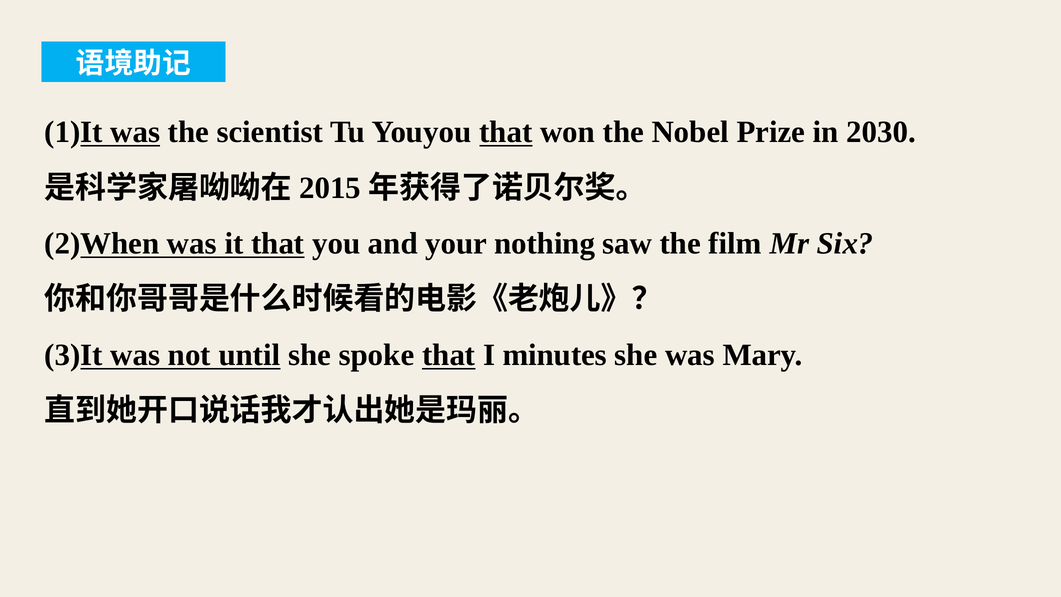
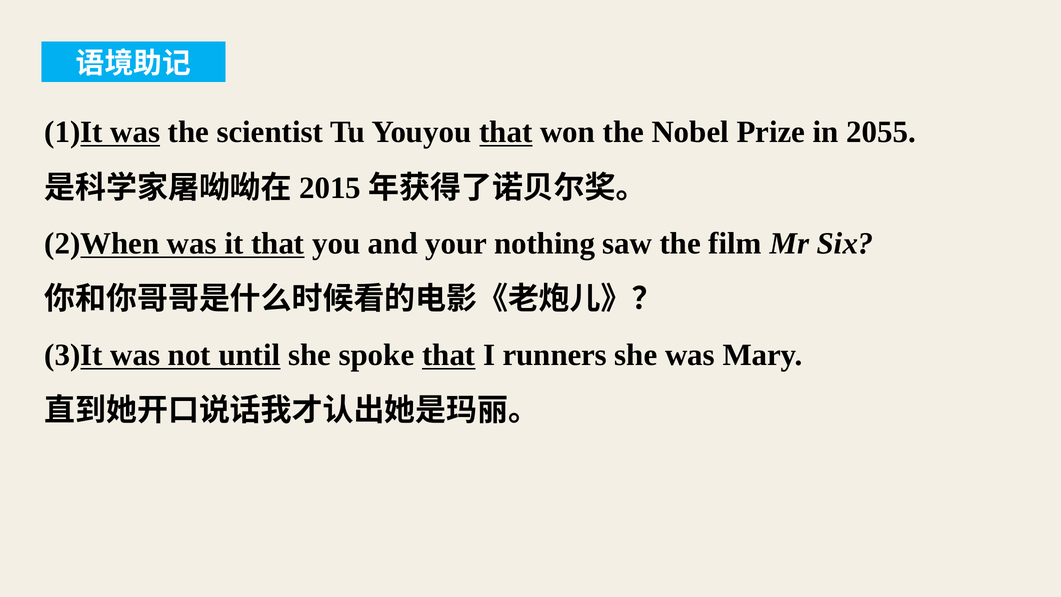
2030: 2030 -> 2055
minutes: minutes -> runners
